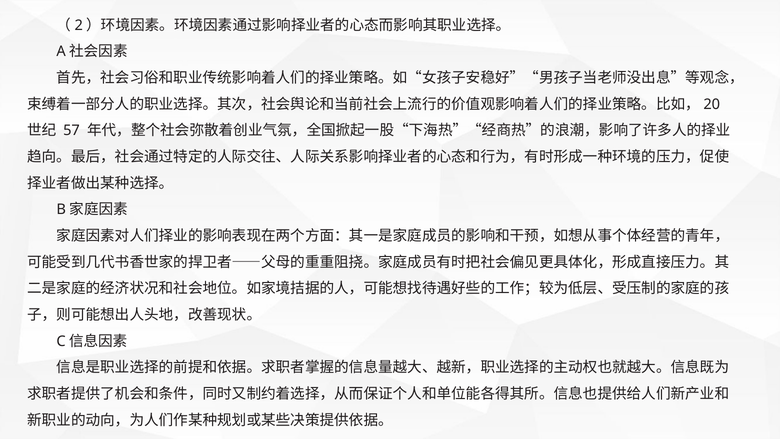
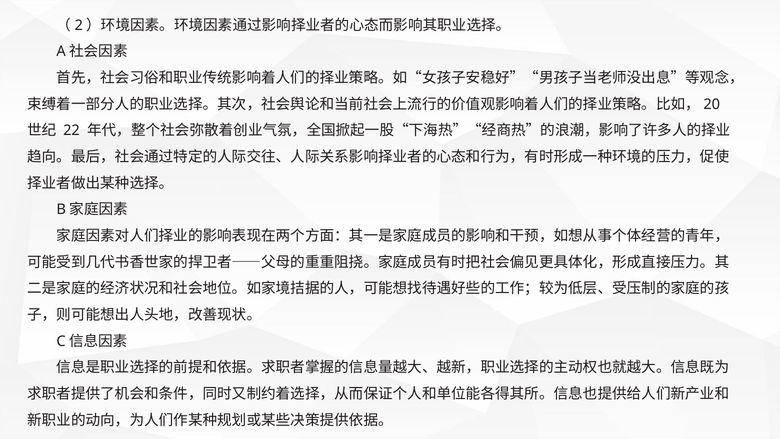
57: 57 -> 22
